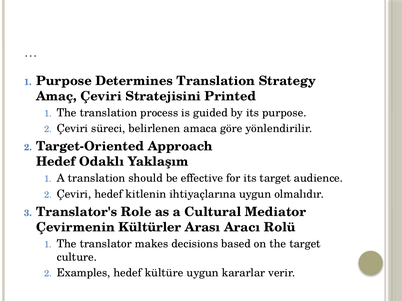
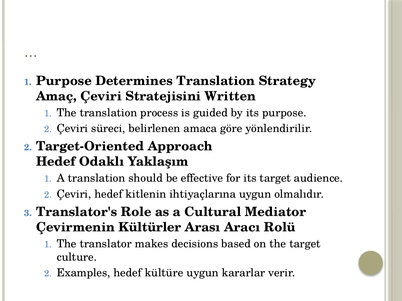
Printed: Printed -> Written
